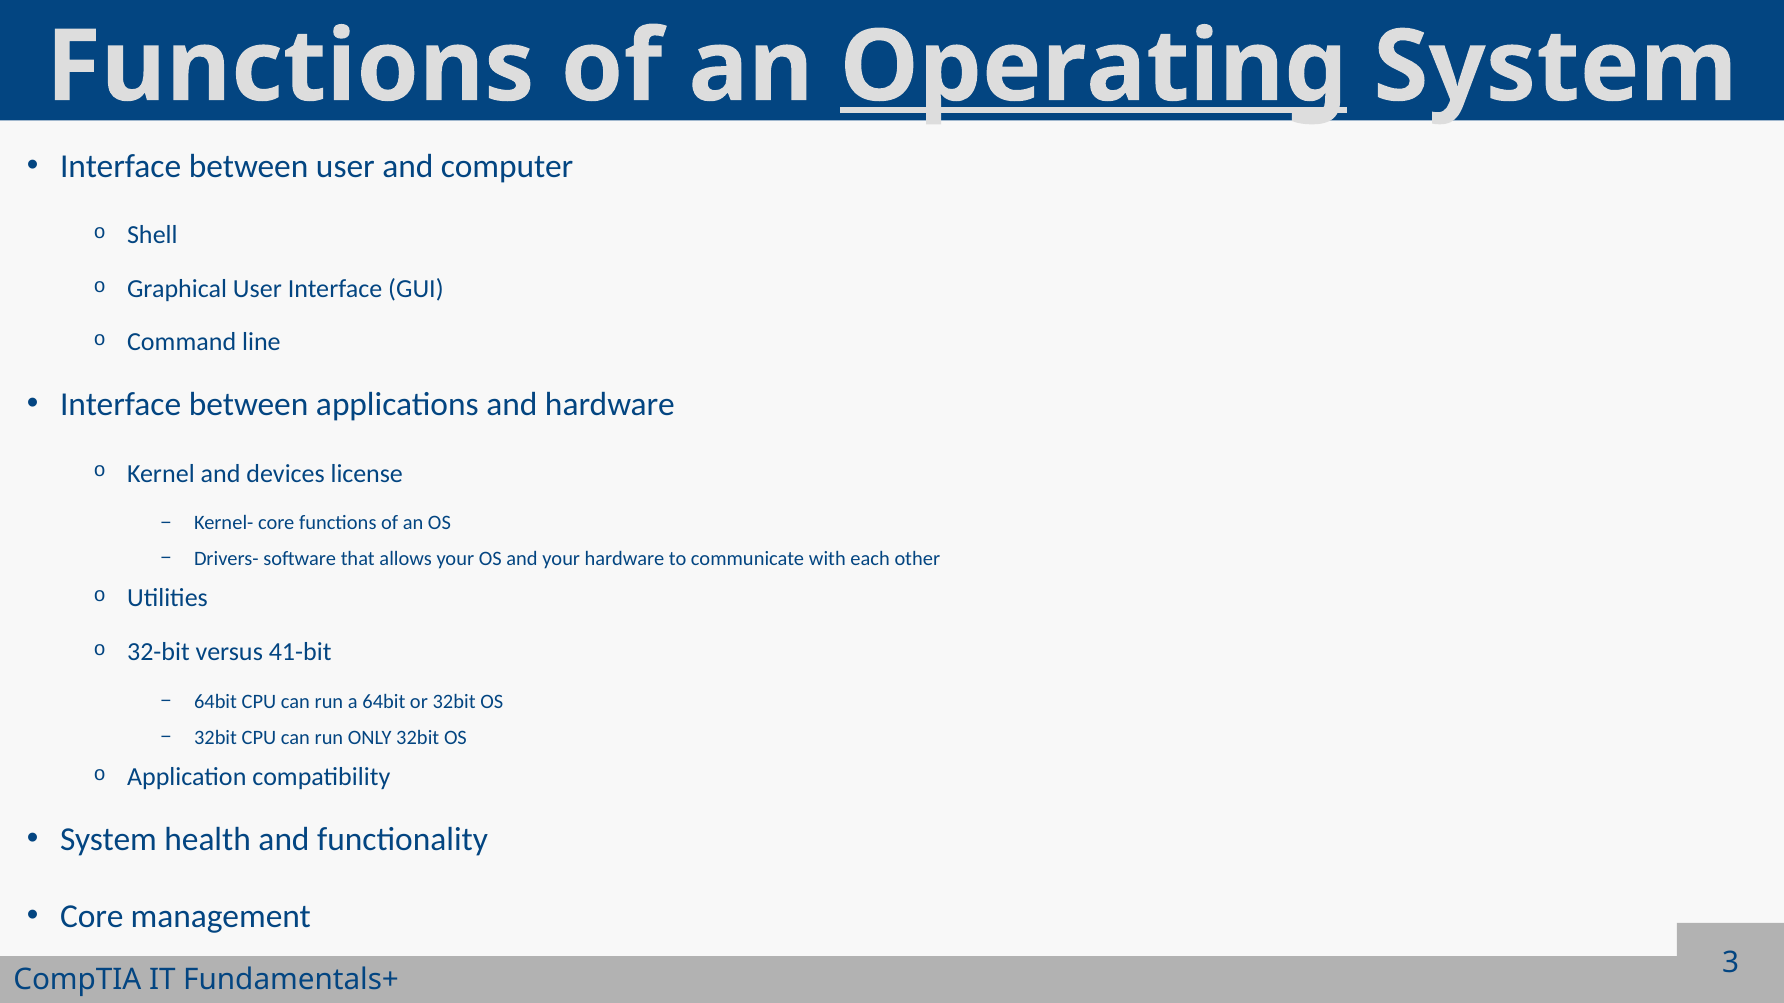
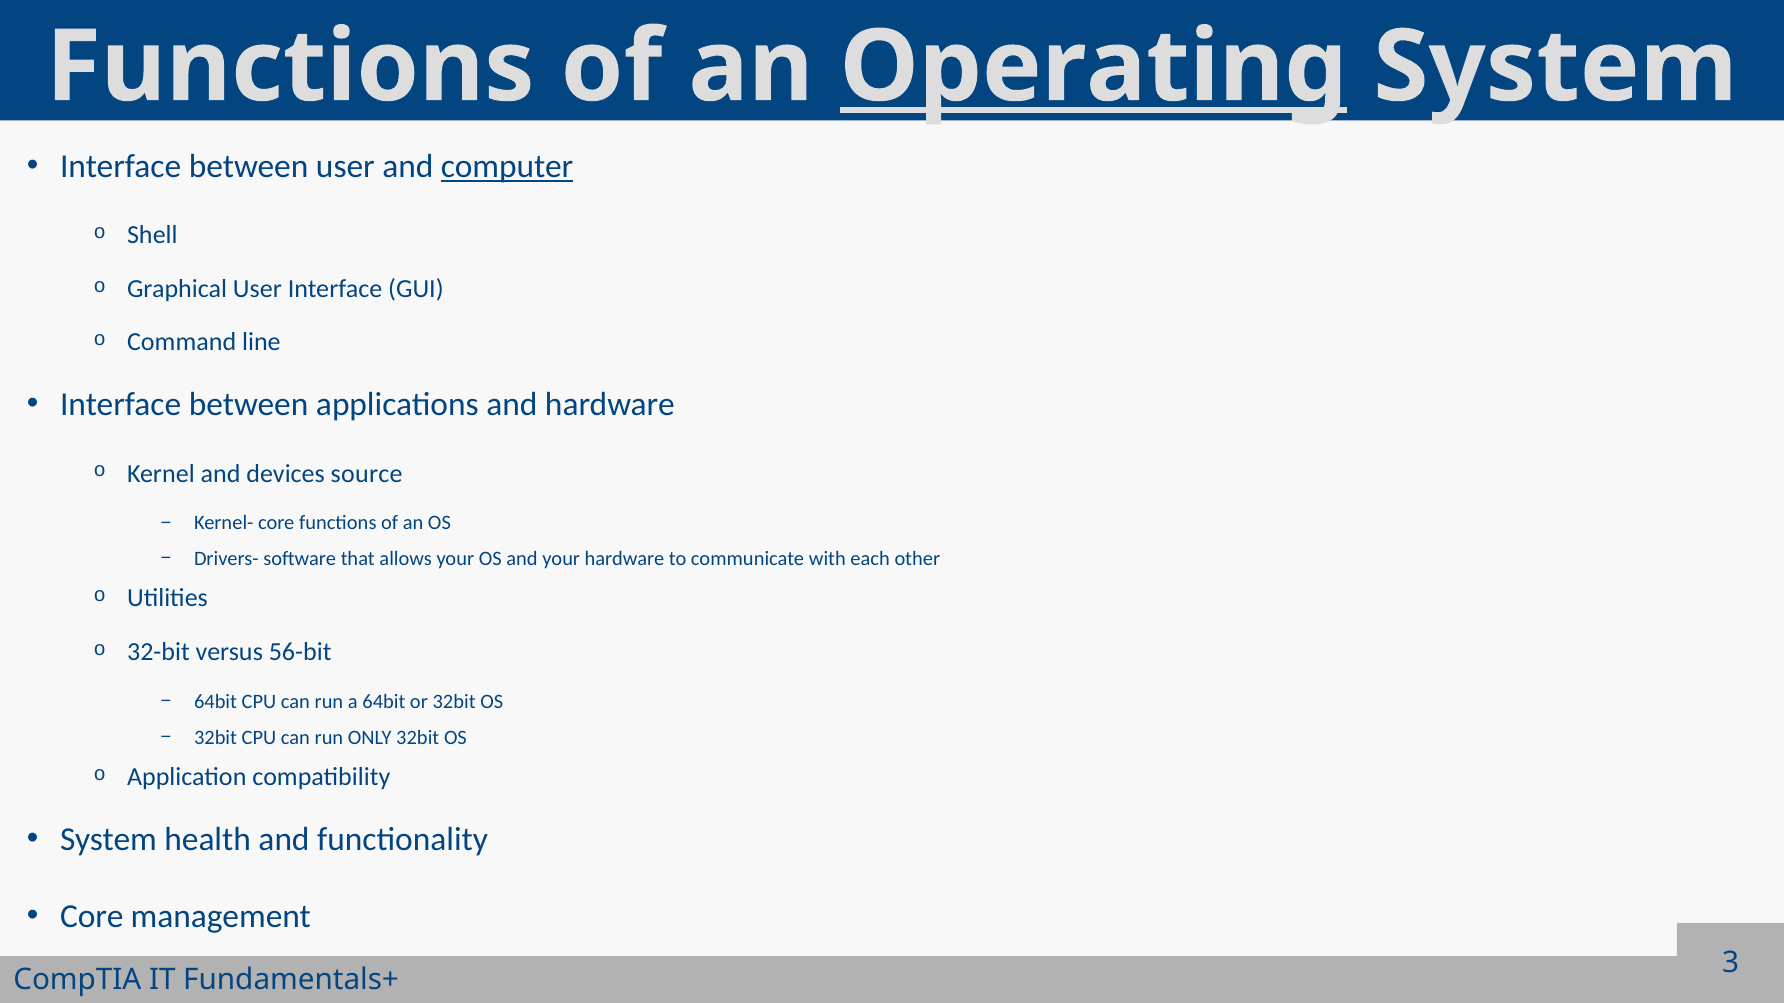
computer underline: none -> present
license: license -> source
41-bit: 41-bit -> 56-bit
